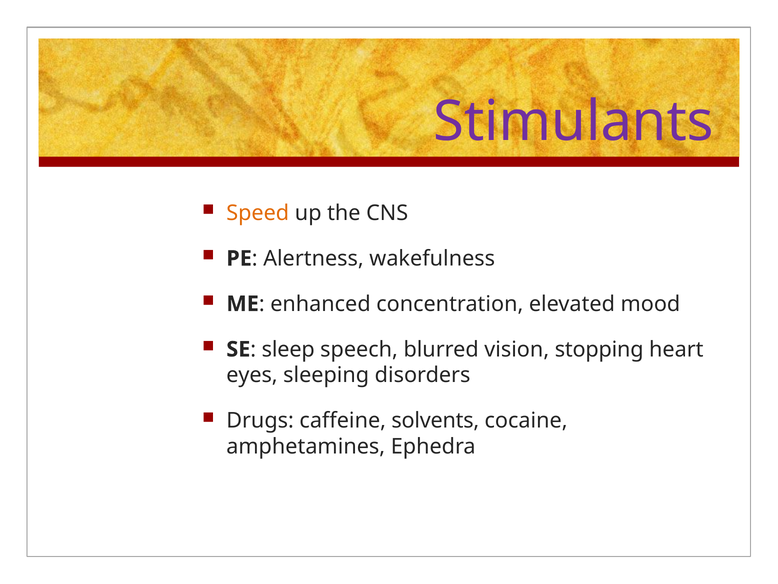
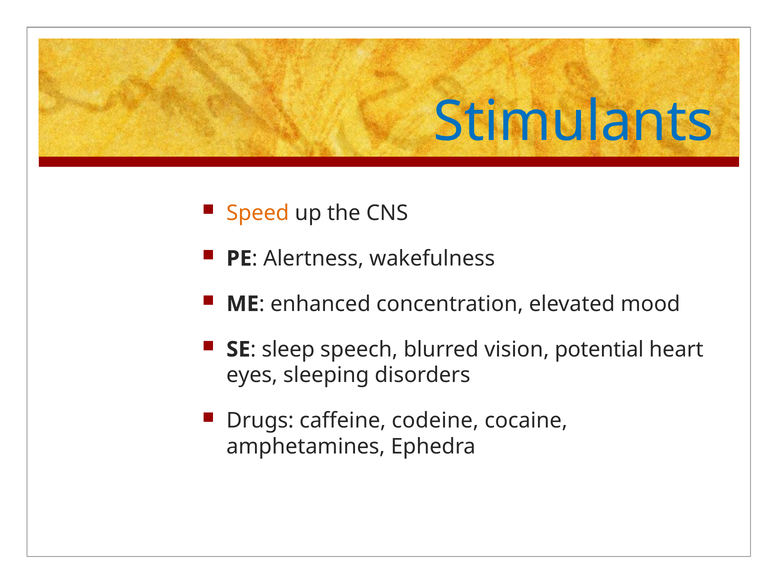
Stimulants colour: purple -> blue
stopping: stopping -> potential
solvents: solvents -> codeine
